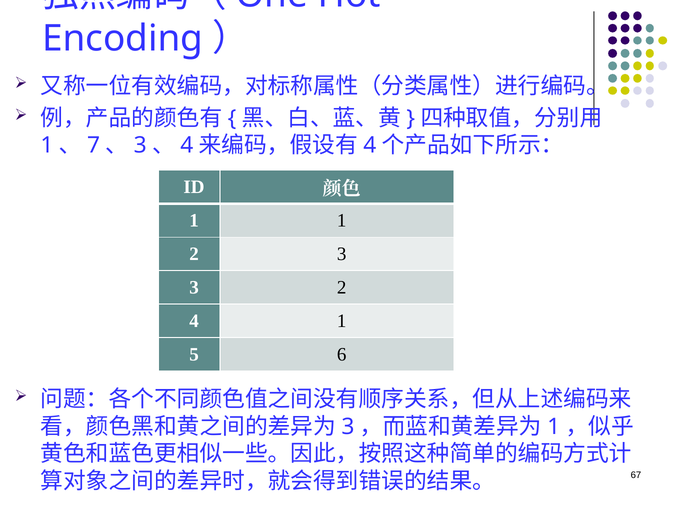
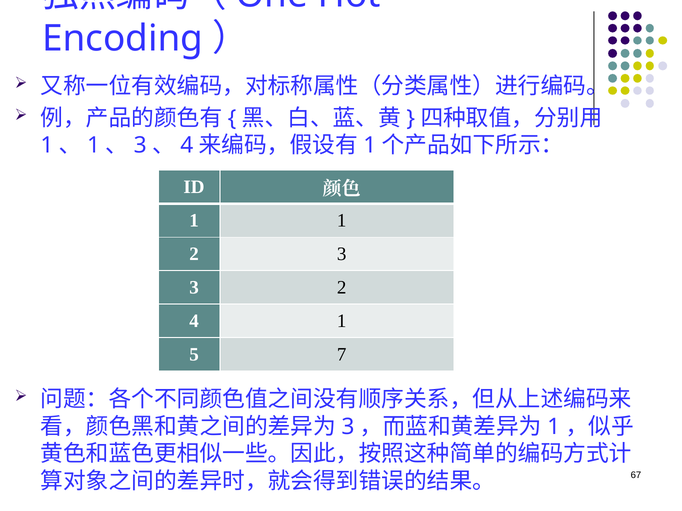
7 at (94, 146): 7 -> 1
4 at (370, 146): 4 -> 1
6: 6 -> 7
